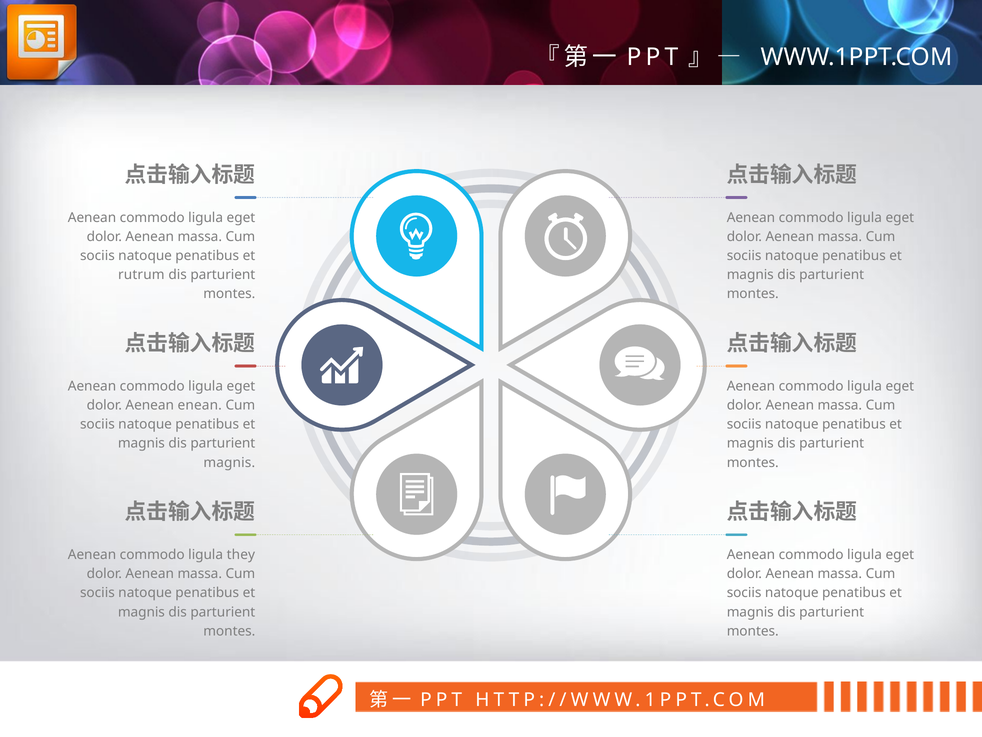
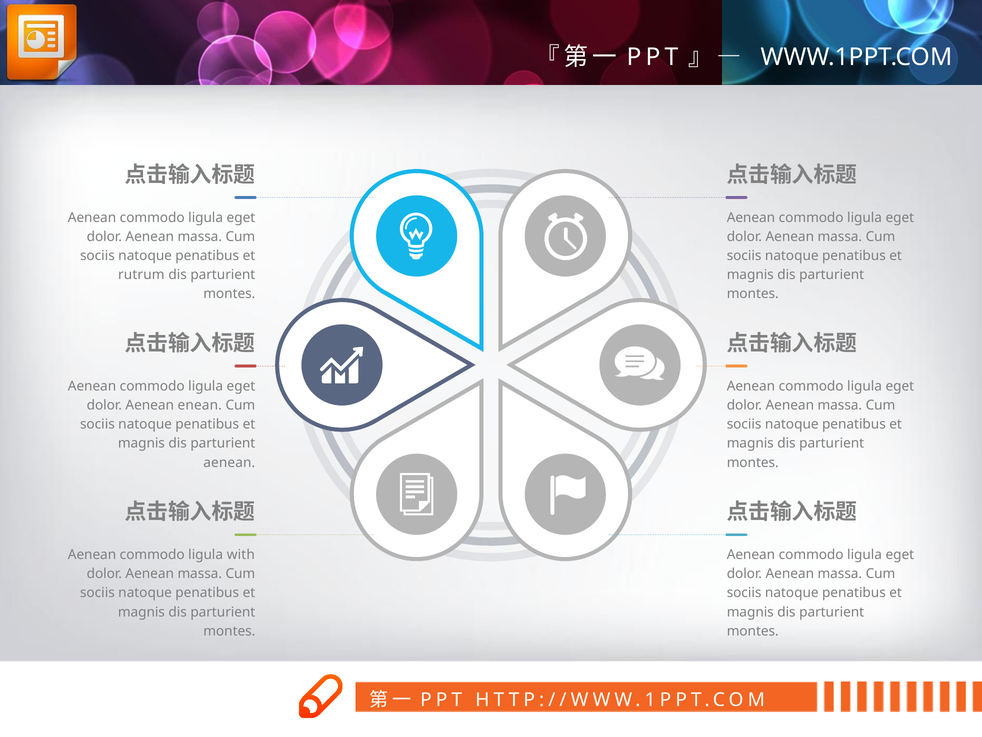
magnis at (229, 462): magnis -> aenean
they: they -> with
